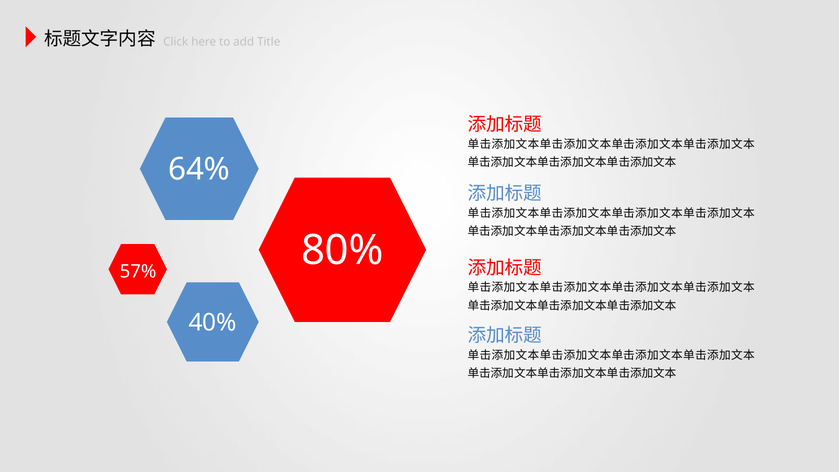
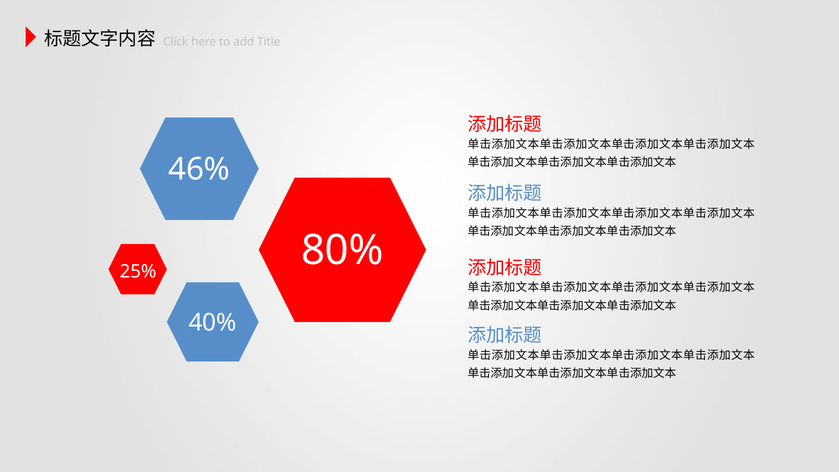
64%: 64% -> 46%
57%: 57% -> 25%
